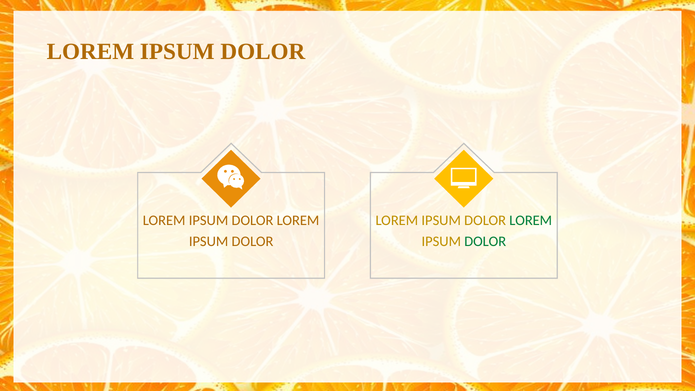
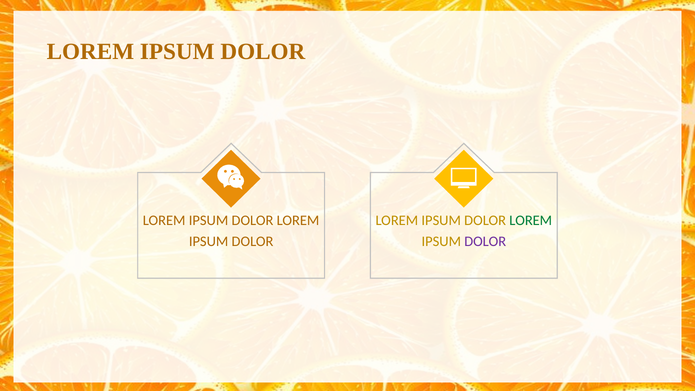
DOLOR at (485, 241) colour: green -> purple
